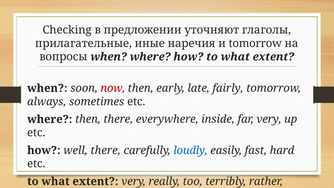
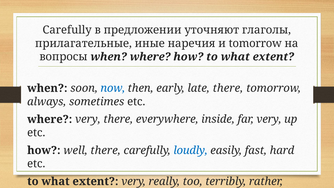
Checking at (67, 30): Checking -> Carefully
now colour: red -> blue
late fairly: fairly -> there
where then: then -> very
